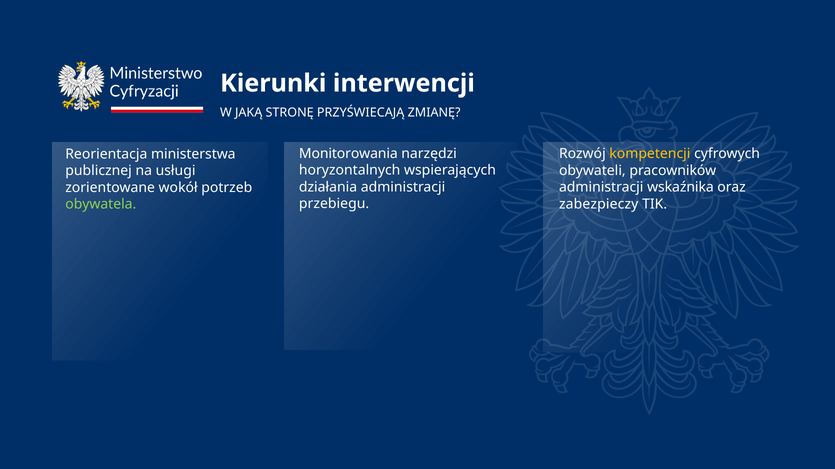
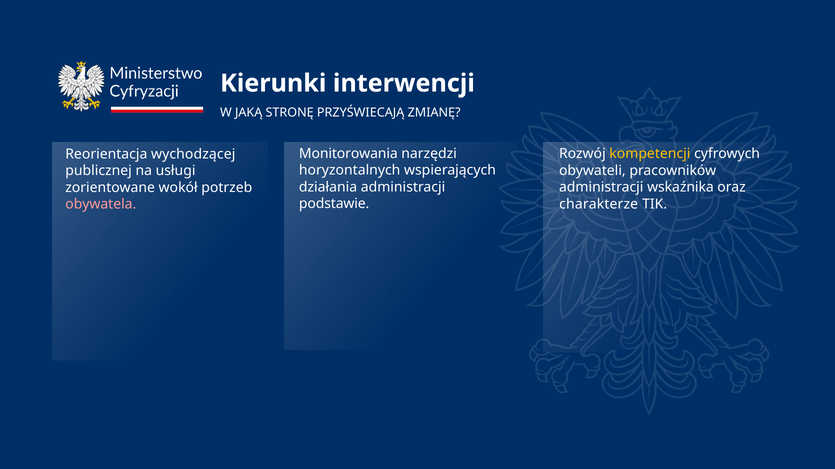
ministerstwa: ministerstwa -> wychodzącej
przebiegu: przebiegu -> podstawie
zabezpieczy: zabezpieczy -> charakterze
obywatela colour: light green -> pink
